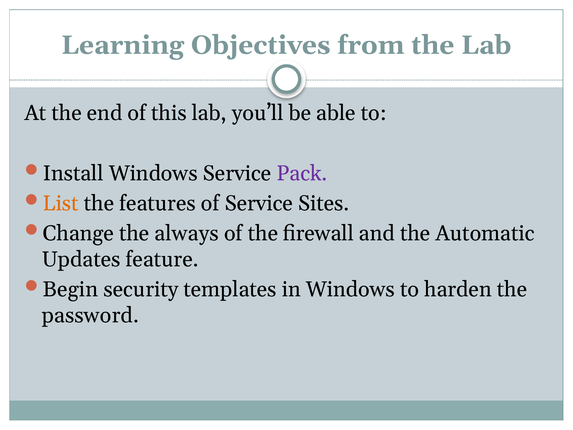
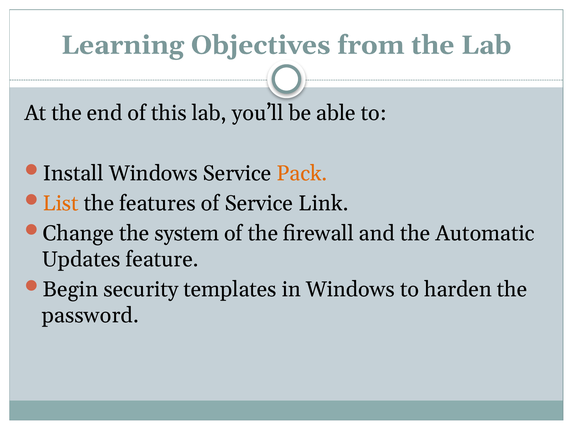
Pack colour: purple -> orange
Sites: Sites -> Link
always: always -> system
